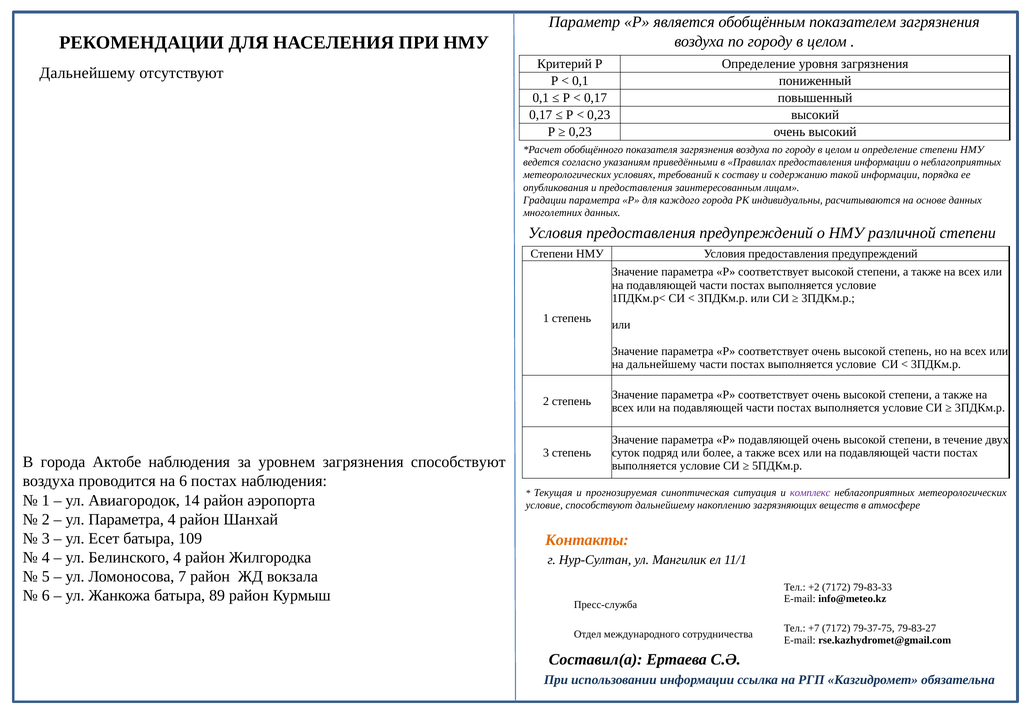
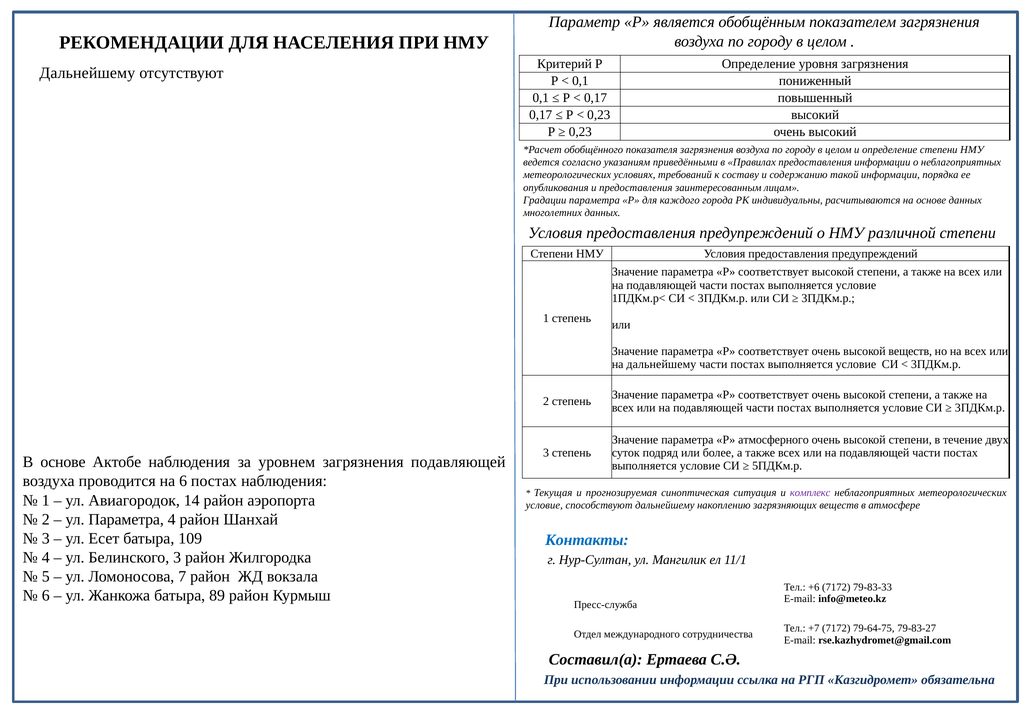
высокой степень: степень -> веществ
Р подавляющей: подавляющей -> атмосферного
В города: города -> основе
загрязнения способствуют: способствуют -> подавляющей
Контакты colour: orange -> blue
Белинского 4: 4 -> 3
+2: +2 -> +6
79-37-75: 79-37-75 -> 79-64-75
